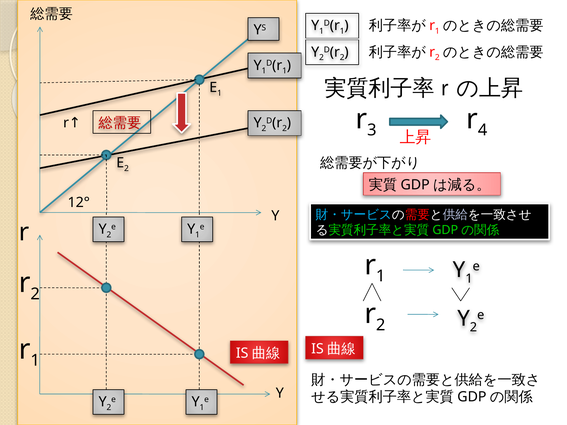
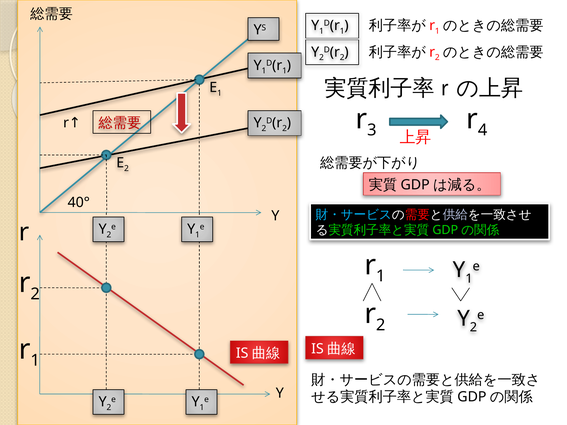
12°: 12° -> 40°
